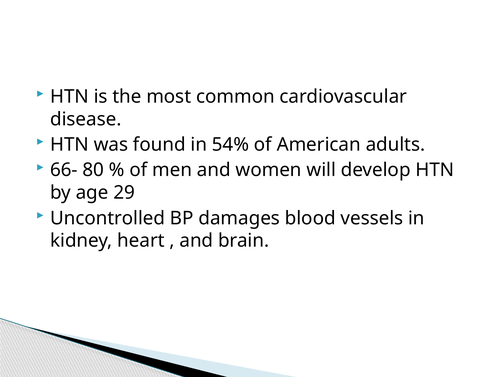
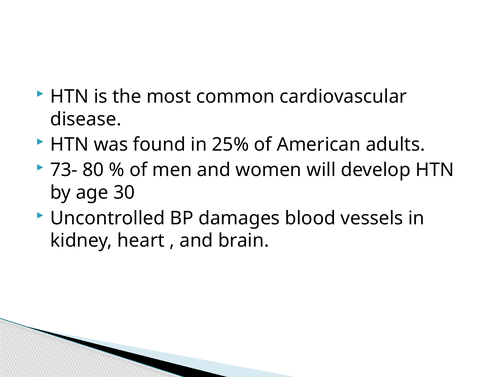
54%: 54% -> 25%
66-: 66- -> 73-
29: 29 -> 30
